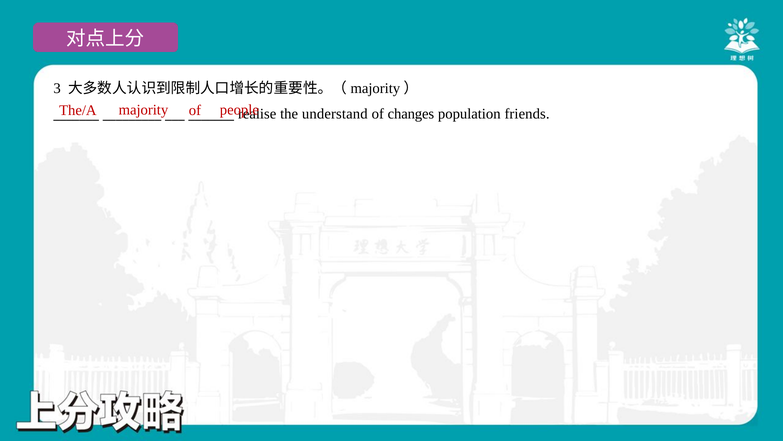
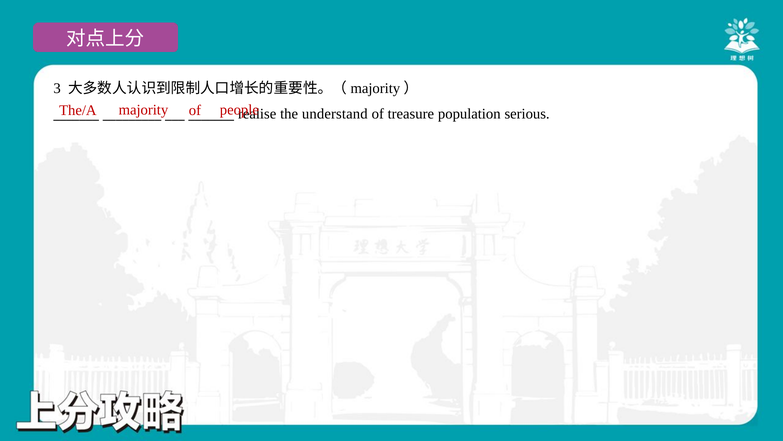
changes: changes -> treasure
friends: friends -> serious
